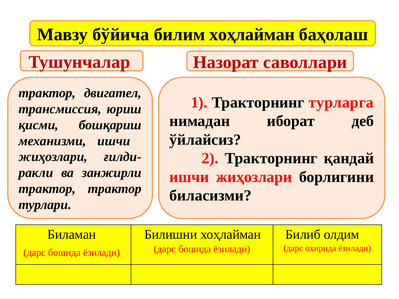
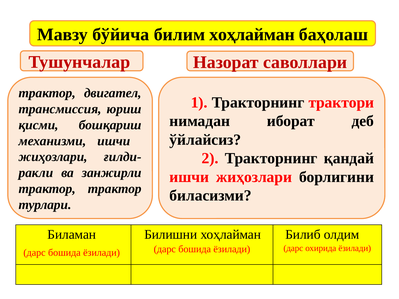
турларга: турларга -> трактори
